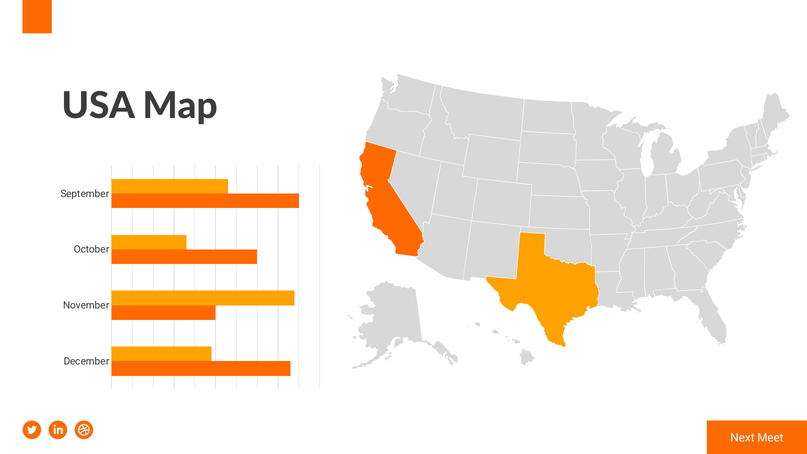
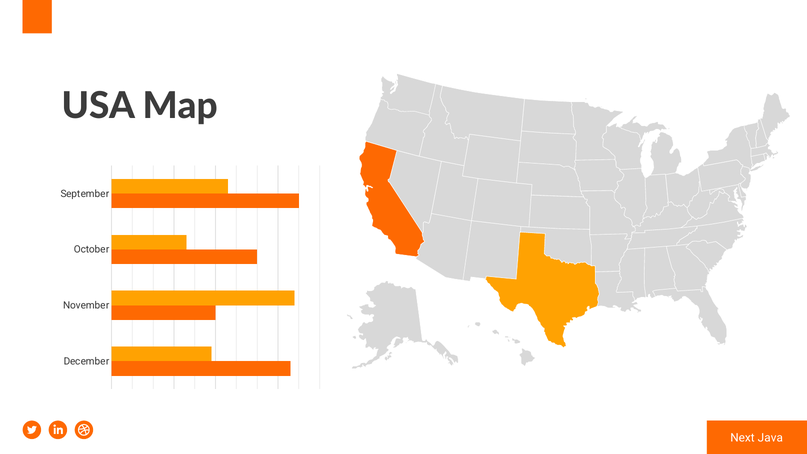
Meet: Meet -> Java
